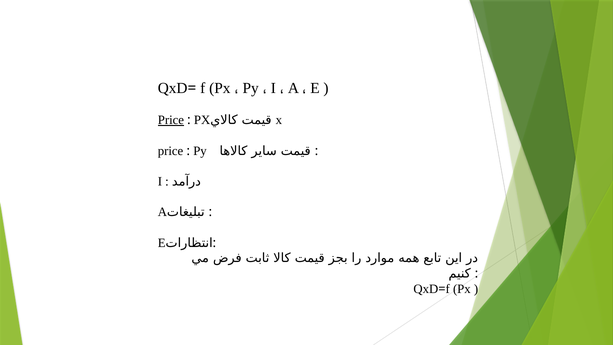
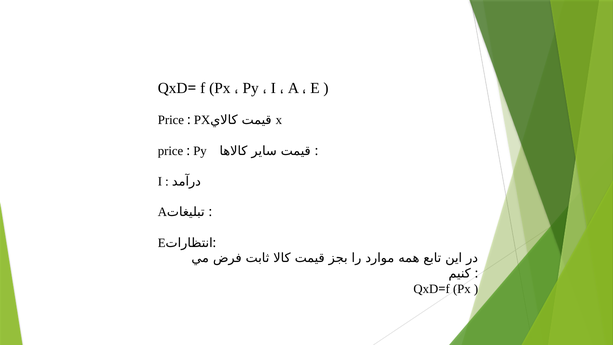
Price at (171, 120) underline: present -> none
